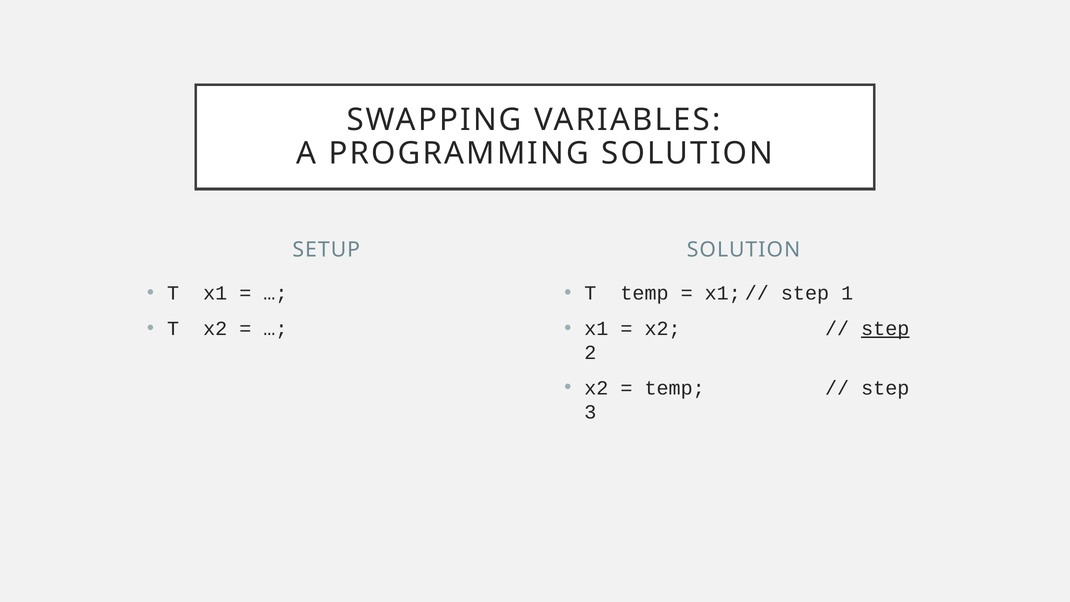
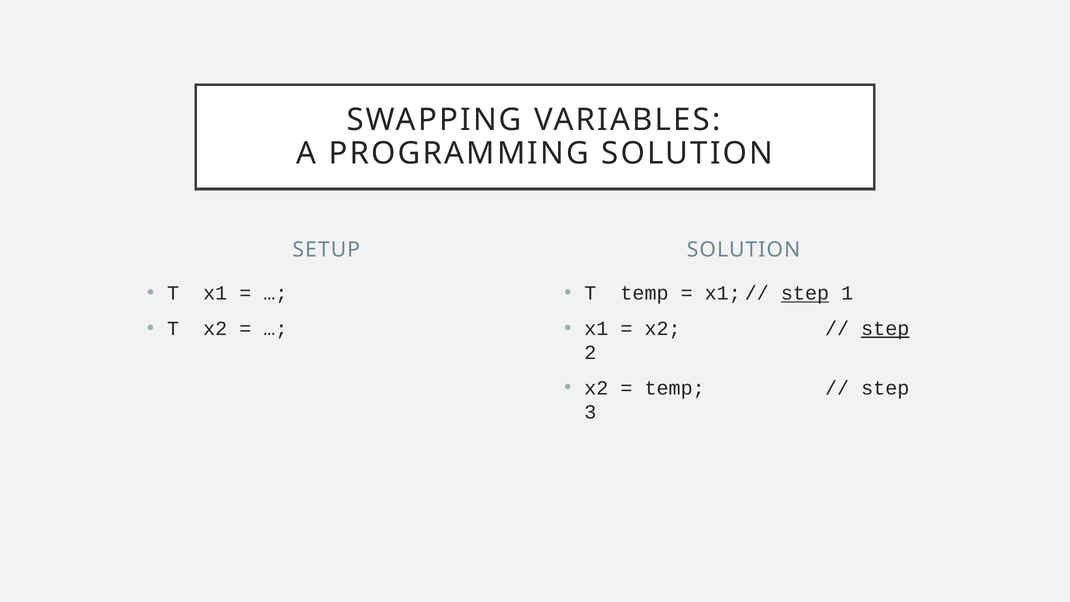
step at (805, 293) underline: none -> present
